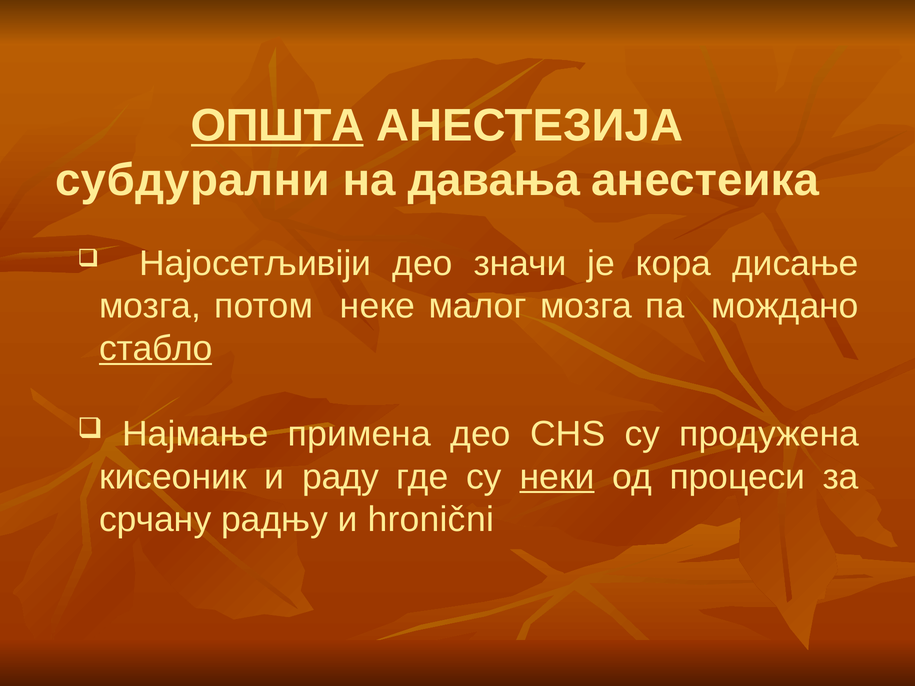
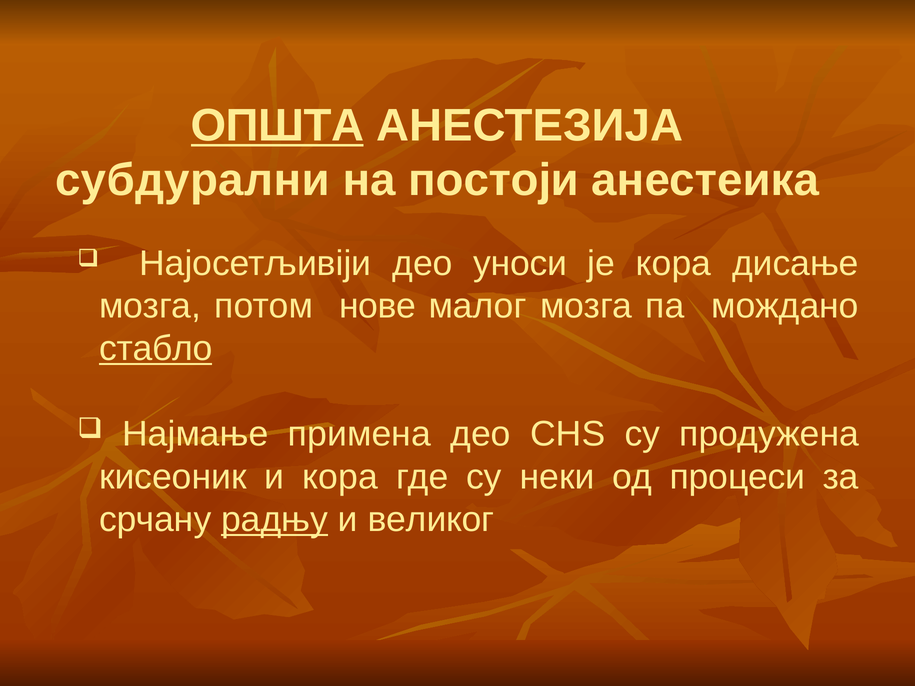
давања: давања -> постоји
значи: значи -> уноси
неке: неке -> нове
и раду: раду -> кора
неки underline: present -> none
радњу underline: none -> present
hronični: hronični -> великог
